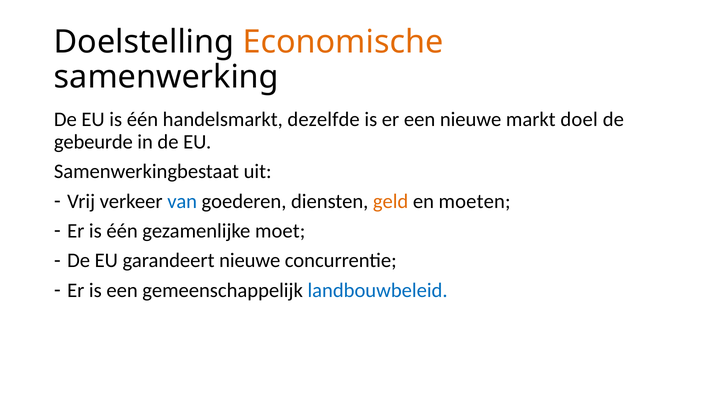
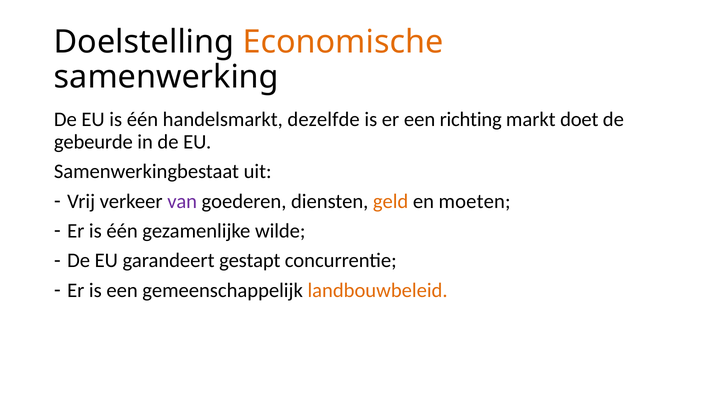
een nieuwe: nieuwe -> richting
doel: doel -> doet
van colour: blue -> purple
moet: moet -> wilde
garandeert nieuwe: nieuwe -> gestapt
landbouwbeleid colour: blue -> orange
